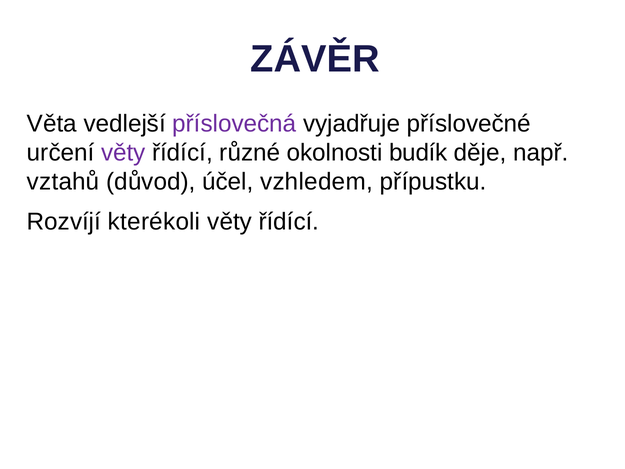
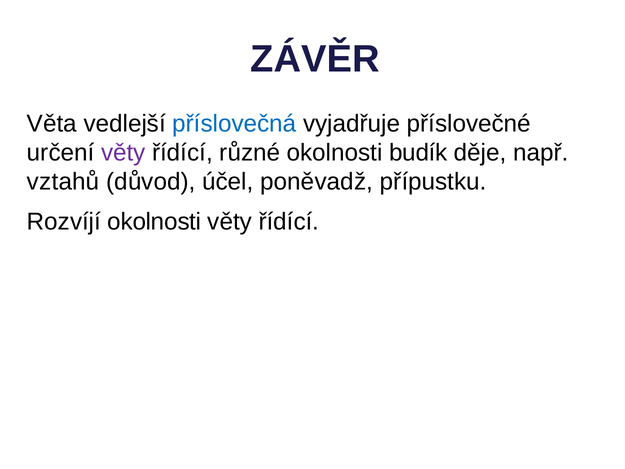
příslovečná colour: purple -> blue
vzhledem: vzhledem -> poněvadž
Rozvíjí kterékoli: kterékoli -> okolnosti
